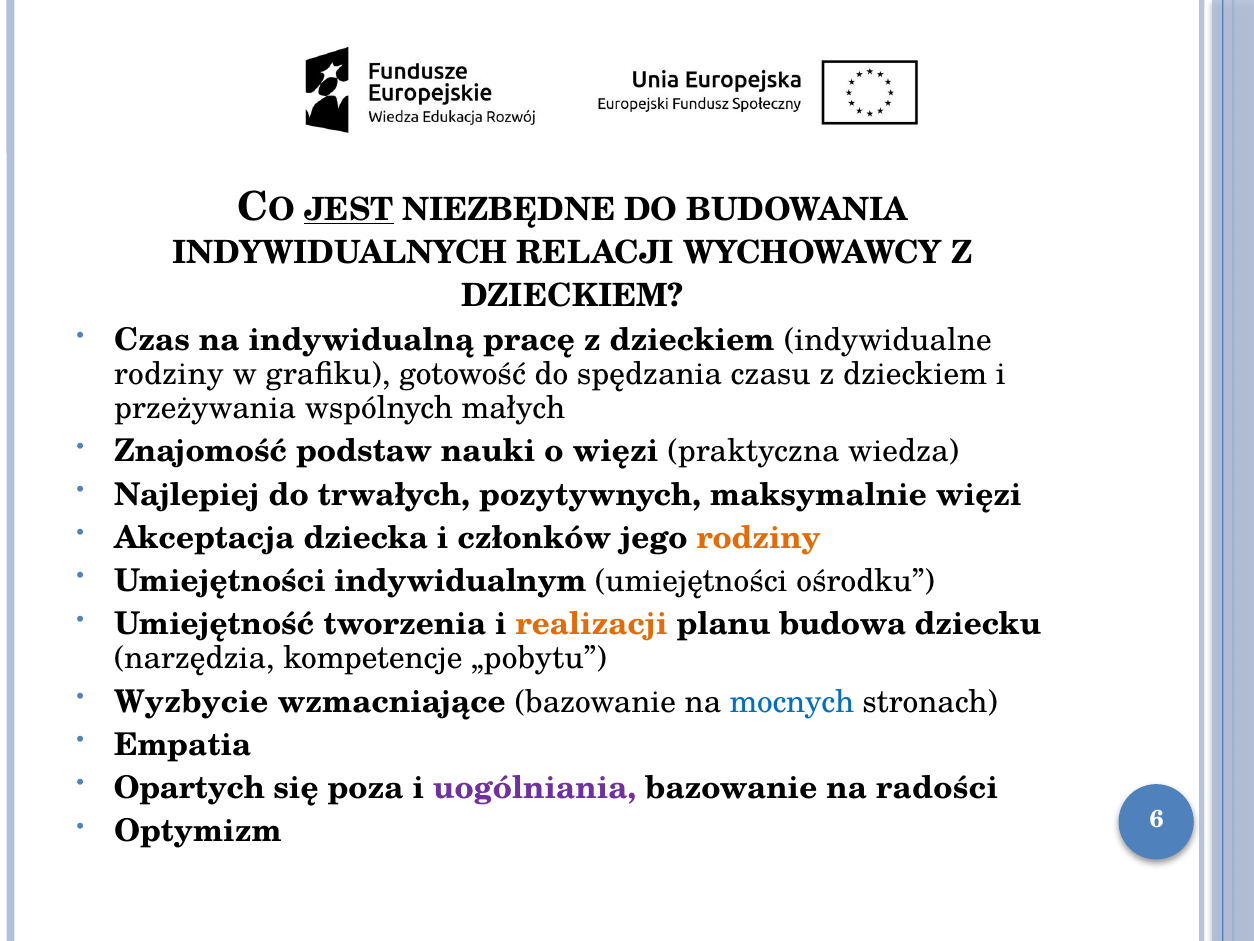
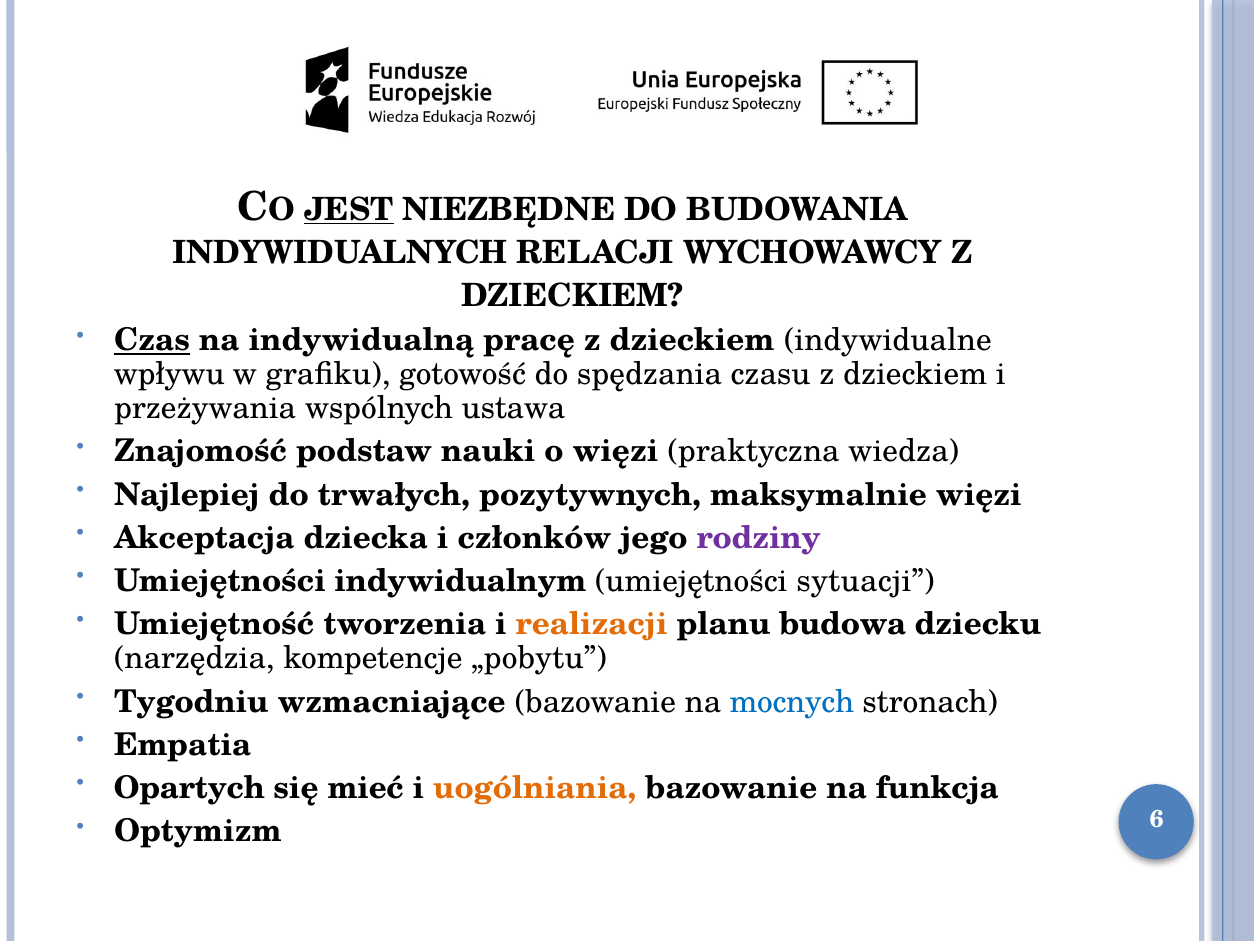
Czas underline: none -> present
rodziny at (169, 374): rodziny -> wpływu
małych: małych -> ustawa
rodziny at (759, 538) colour: orange -> purple
ośrodku: ośrodku -> sytuacji
Wyzbycie: Wyzbycie -> Tygodniu
poza: poza -> mieć
uogólniania colour: purple -> orange
radości: radości -> funkcja
